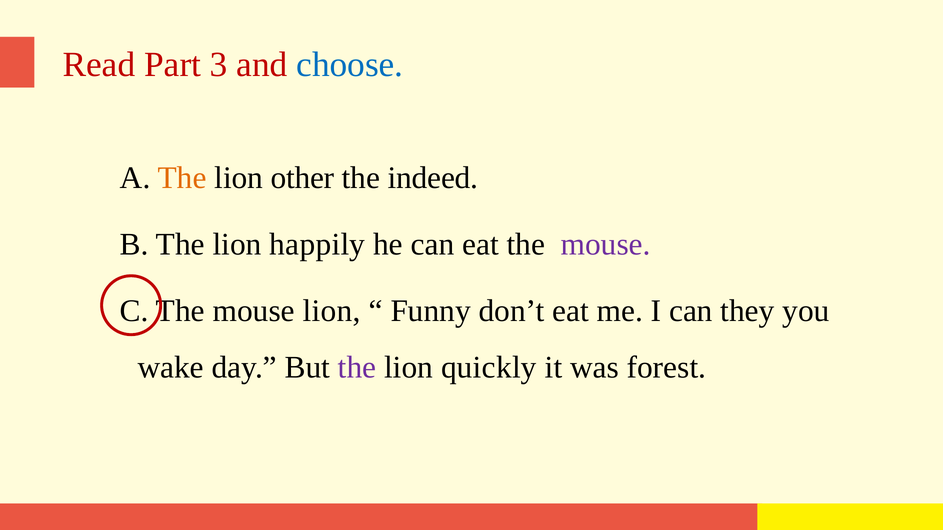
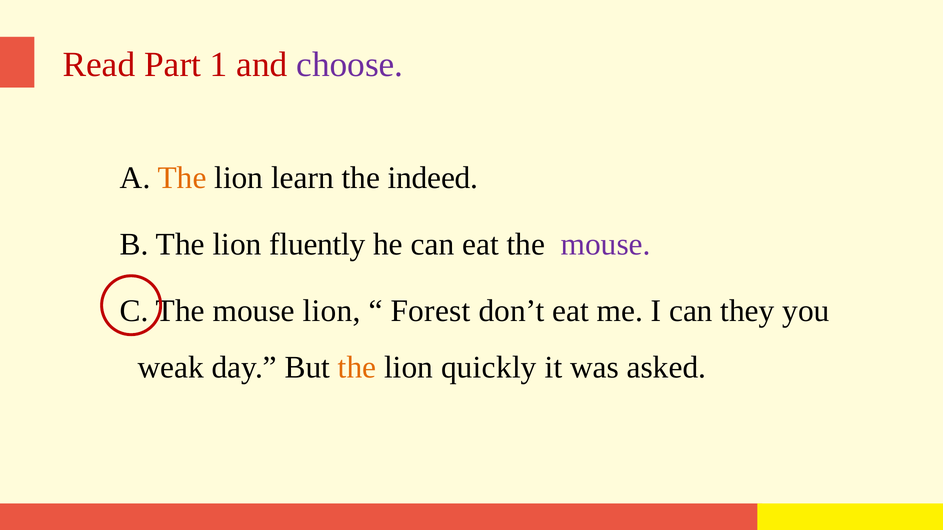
3: 3 -> 1
choose colour: blue -> purple
other: other -> learn
happily: happily -> fluently
Funny: Funny -> Forest
wake: wake -> weak
the at (357, 368) colour: purple -> orange
forest: forest -> asked
